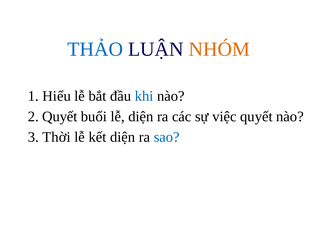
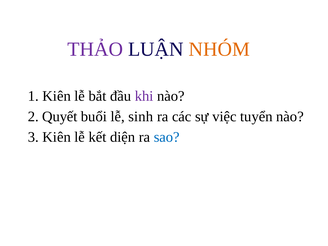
THẢO colour: blue -> purple
1 Hiểu: Hiểu -> Kiên
khi colour: blue -> purple
lễ diện: diện -> sinh
việc quyết: quyết -> tuyển
3 Thời: Thời -> Kiên
